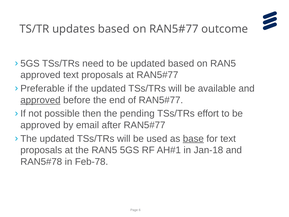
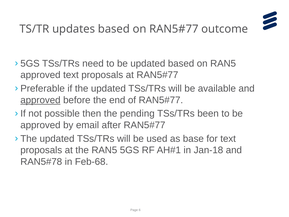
effort: effort -> been
base underline: present -> none
Feb-78: Feb-78 -> Feb-68
